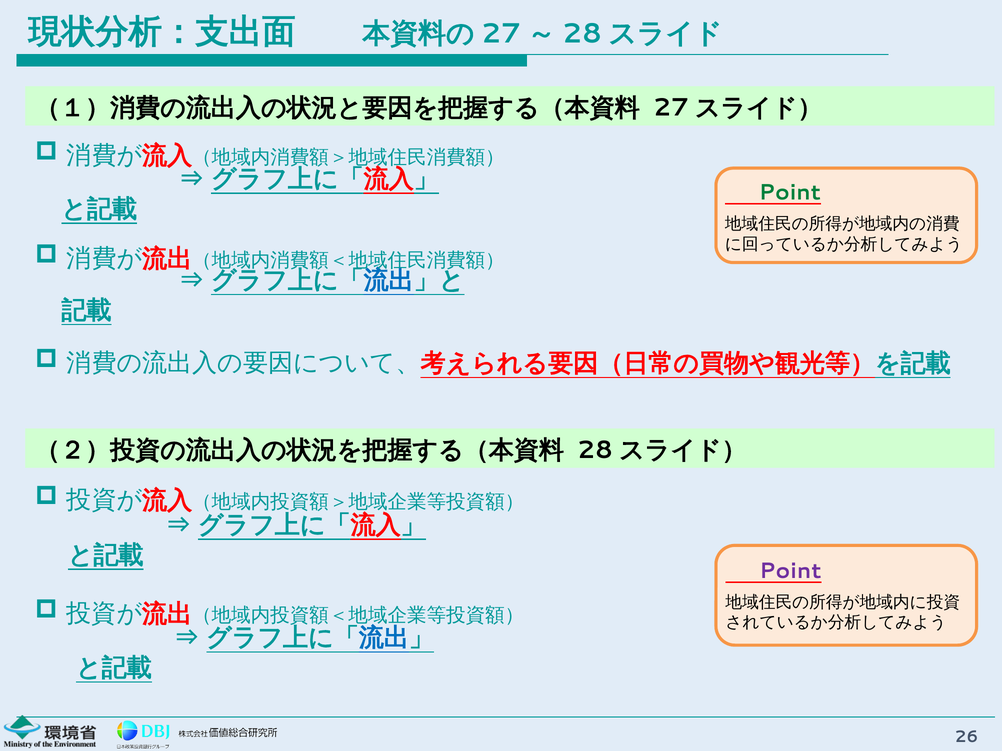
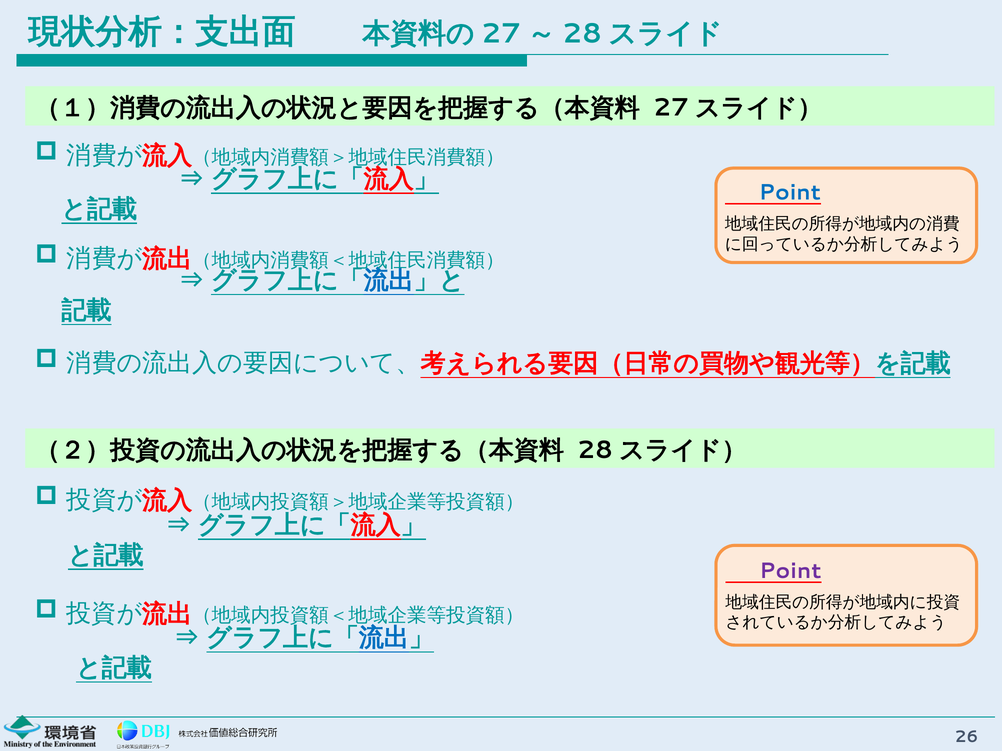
Point at (790, 193) colour: green -> blue
